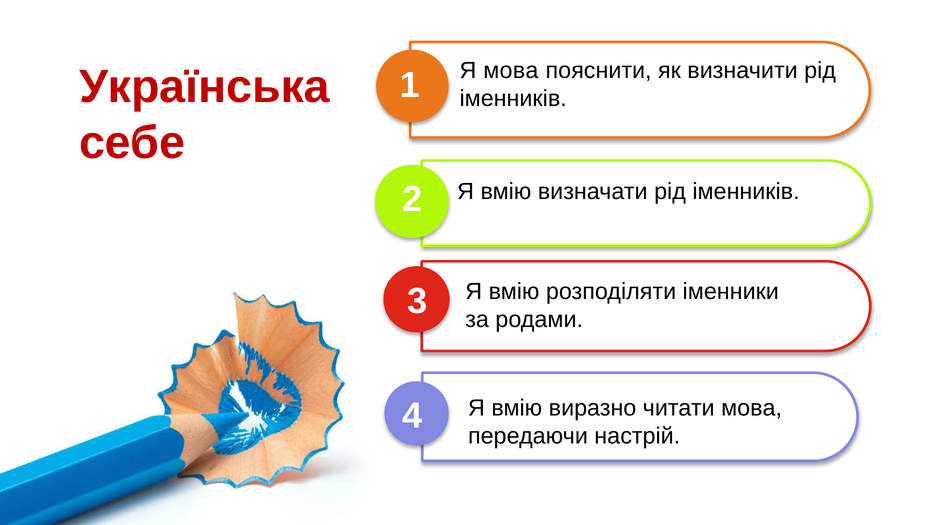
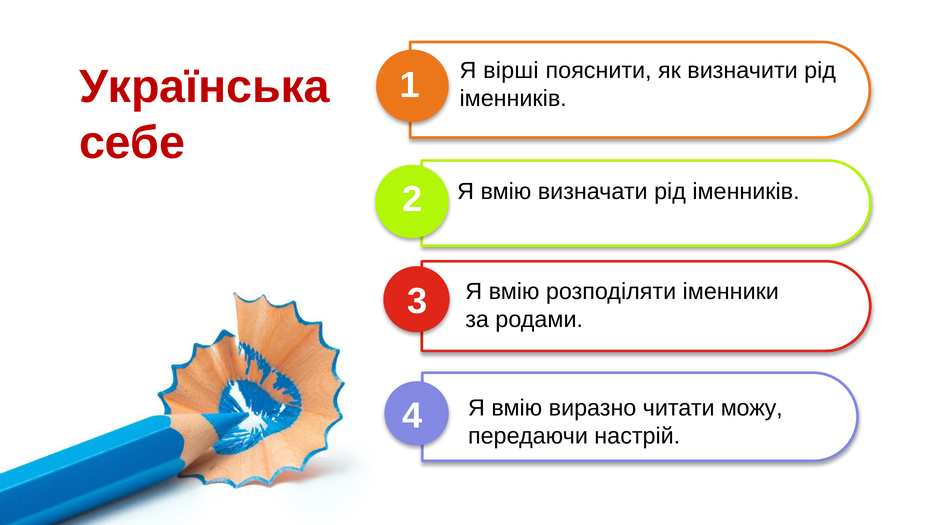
Я мова: мова -> вірші
читати мова: мова -> можу
